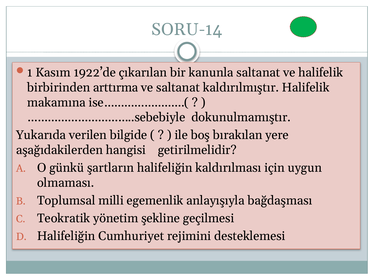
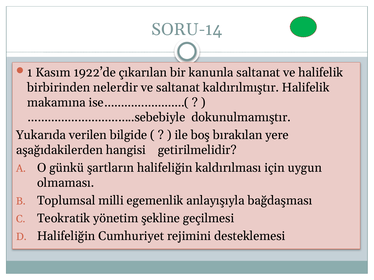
arttırma: arttırma -> nelerdir
